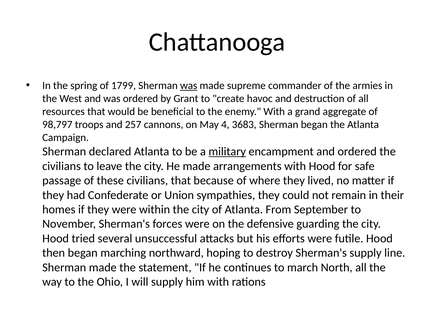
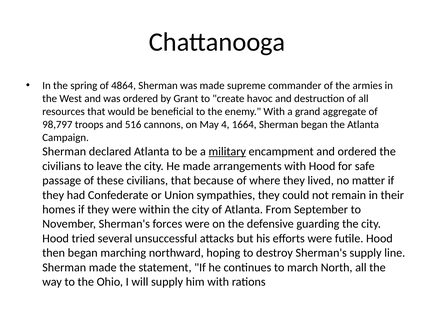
1799: 1799 -> 4864
was at (189, 85) underline: present -> none
257: 257 -> 516
3683: 3683 -> 1664
